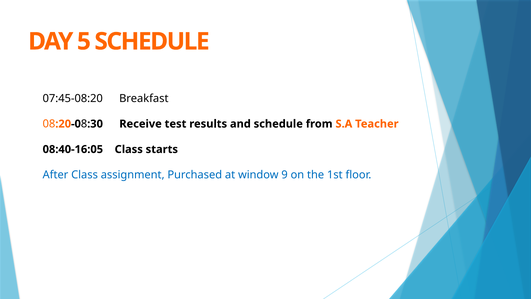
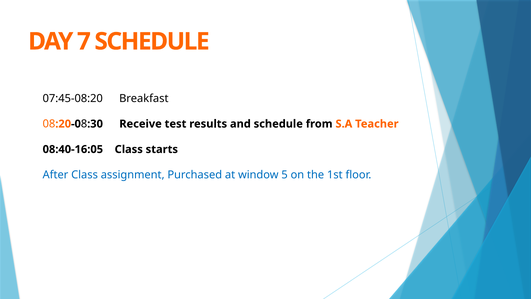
5: 5 -> 7
9: 9 -> 5
